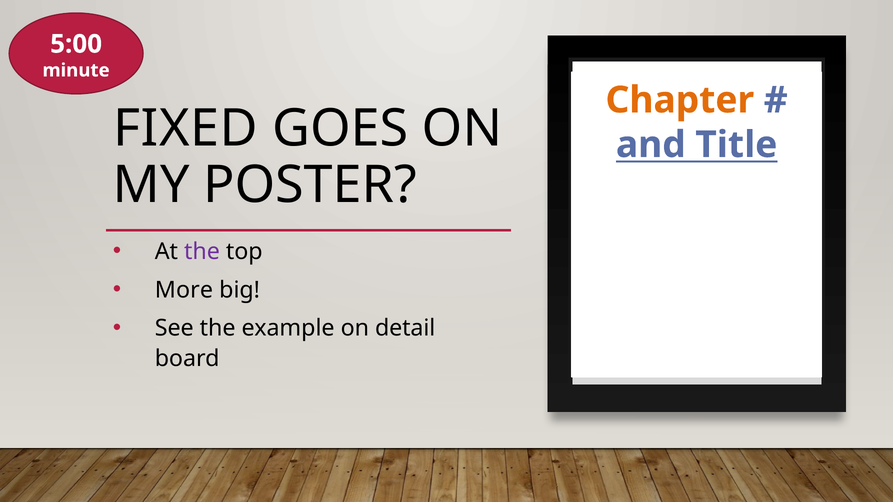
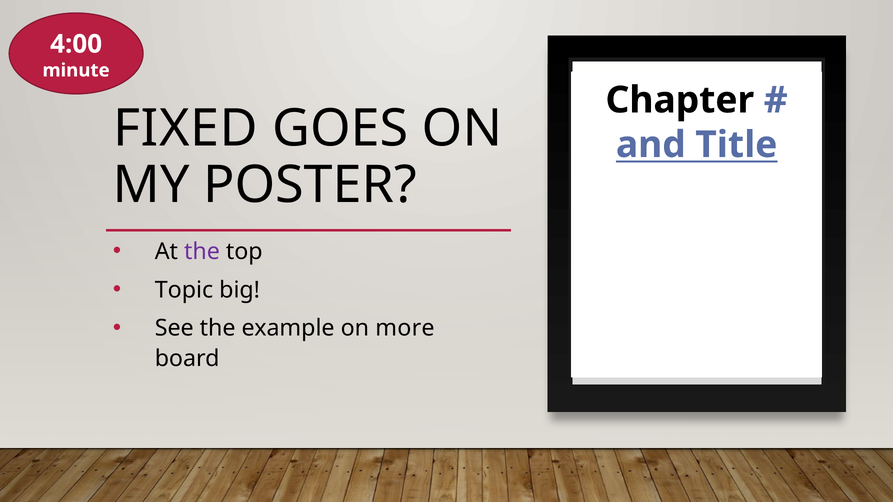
5:00: 5:00 -> 4:00
Chapter colour: orange -> black
More: More -> Topic
detail: detail -> more
